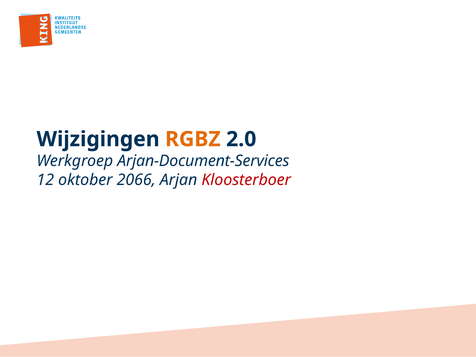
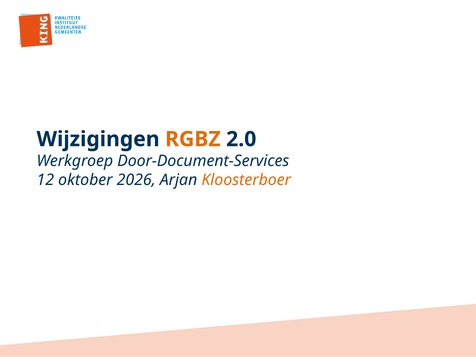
Arjan-Document-Services: Arjan-Document-Services -> Door-Document-Services
2066: 2066 -> 2026
Kloosterboer colour: red -> orange
